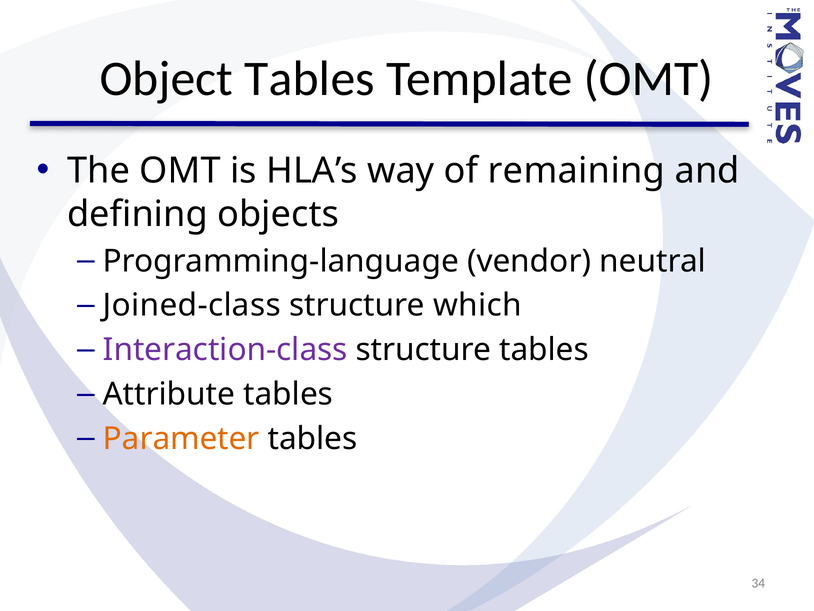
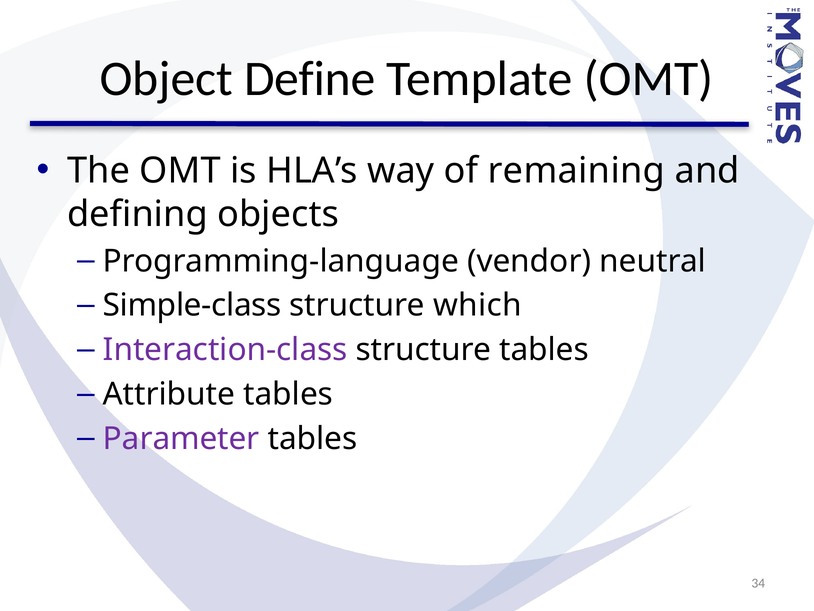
Object Tables: Tables -> Define
Joined-class: Joined-class -> Simple-class
Parameter colour: orange -> purple
